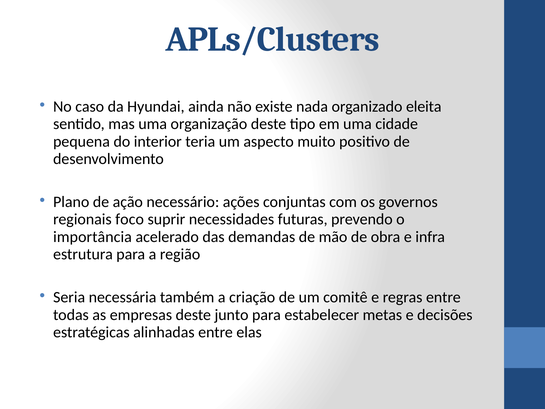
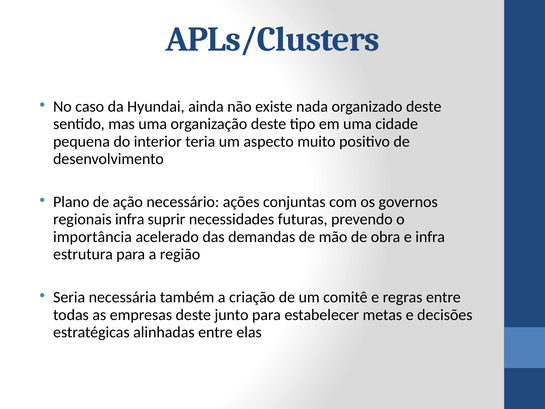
organizado eleita: eleita -> deste
regionais foco: foco -> infra
